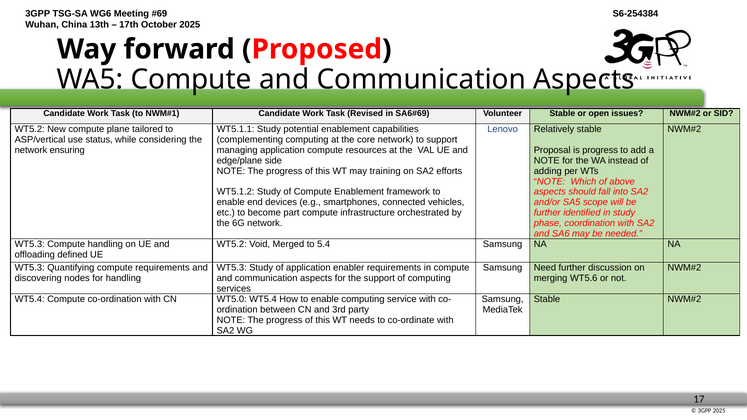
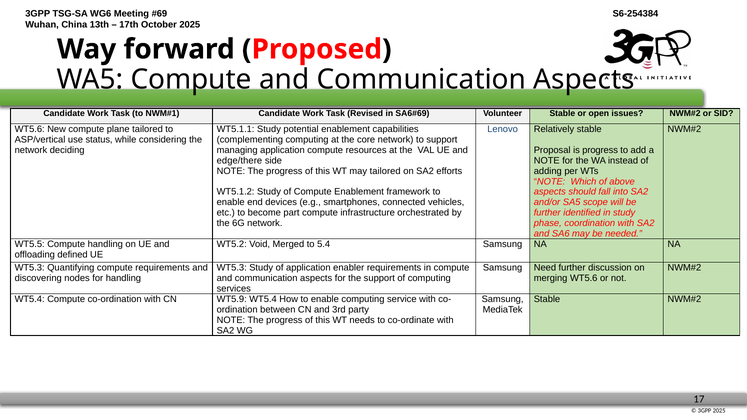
WT5.2 at (30, 129): WT5.2 -> WT5.6
ensuring: ensuring -> deciding
edge/plane: edge/plane -> edge/there
may training: training -> tailored
WT5.3 at (30, 244): WT5.3 -> WT5.5
WT5.0: WT5.0 -> WT5.9
